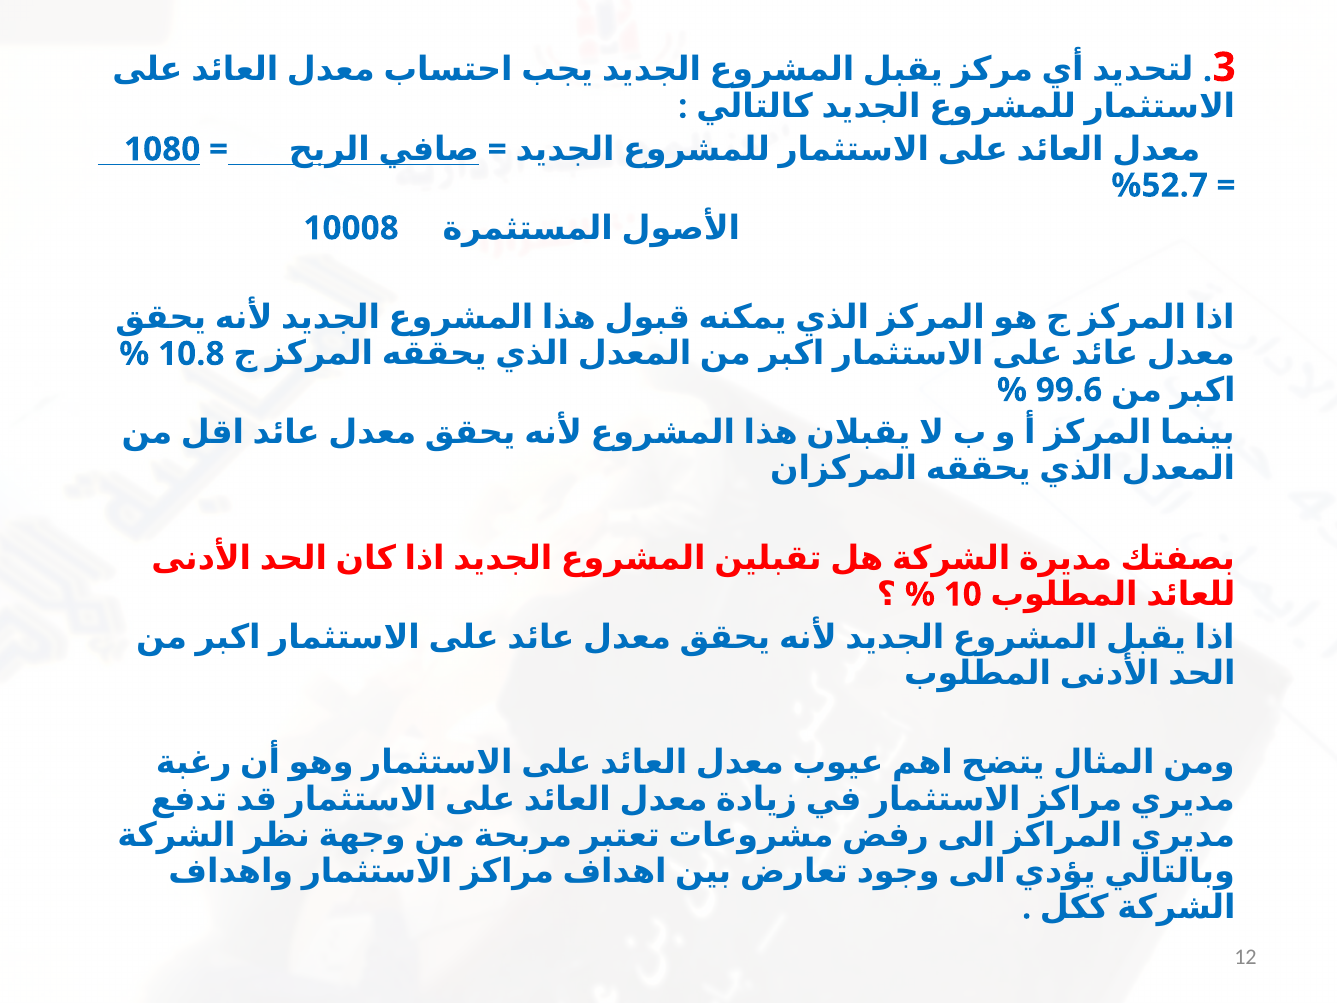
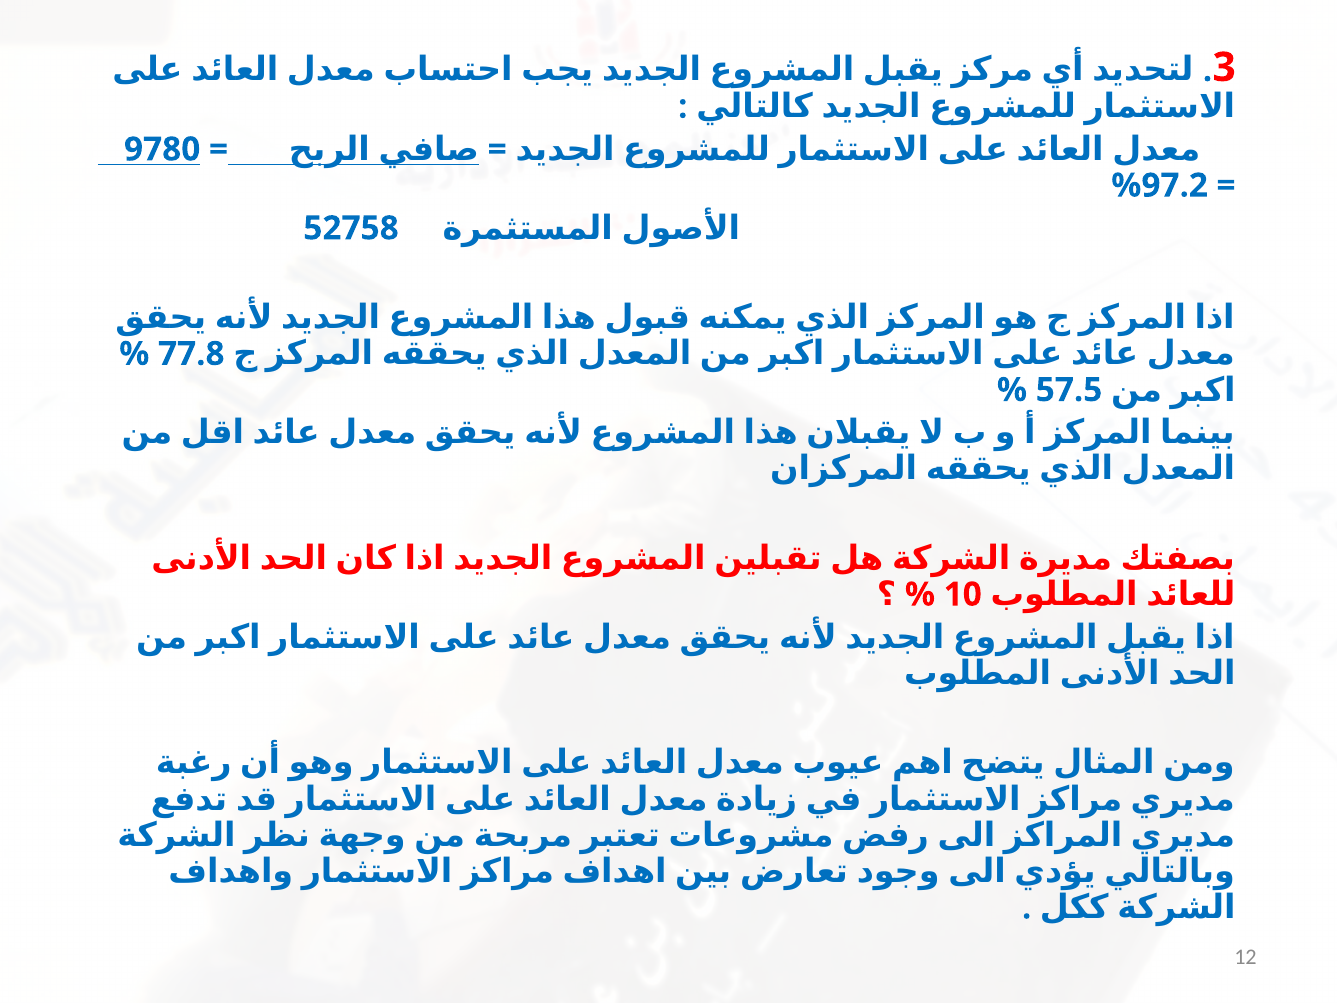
1080: 1080 -> 9780
52.7: 52.7 -> 97.2
10008: 10008 -> 52758
10.8: 10.8 -> 77.8
99.6: 99.6 -> 57.5
